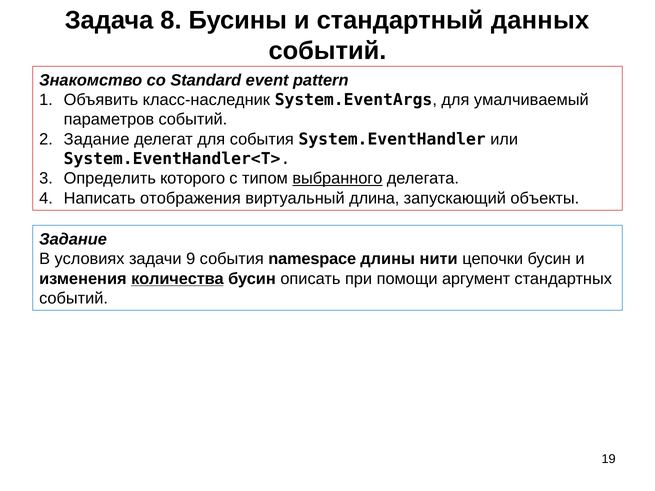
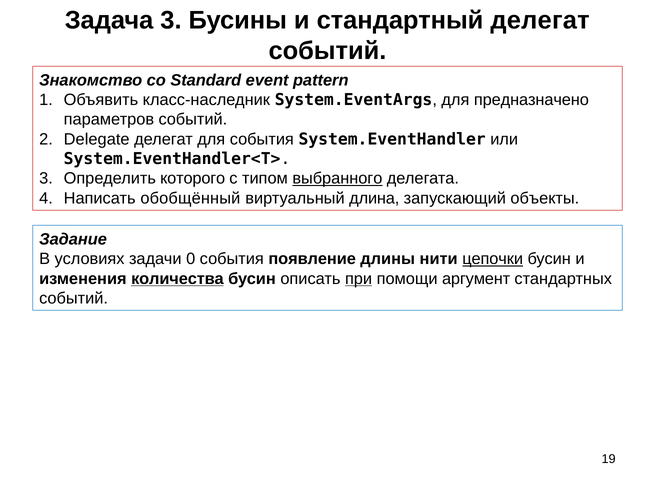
Задача 8: 8 -> 3
стандартный данных: данных -> делегат
умалчиваемый: умалчиваемый -> предназначено
Задание at (97, 139): Задание -> Delegate
отображения: отображения -> обобщённый
9: 9 -> 0
namespace: namespace -> появление
цепочки underline: none -> present
при underline: none -> present
